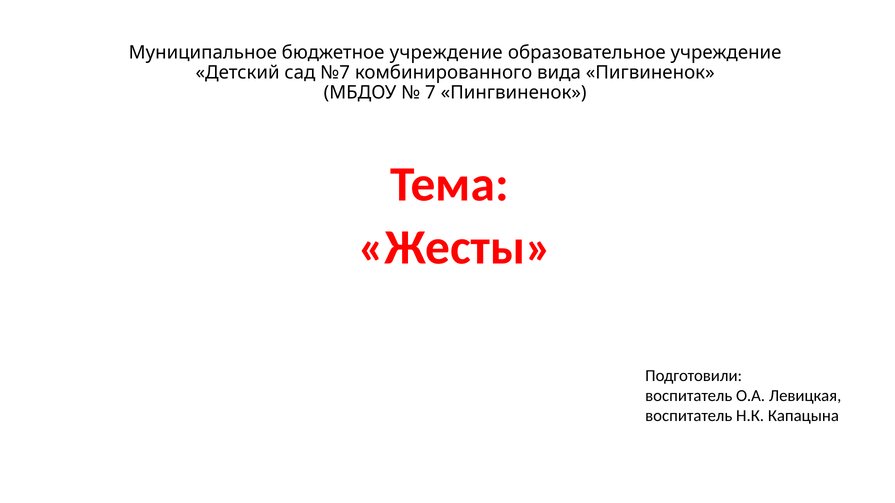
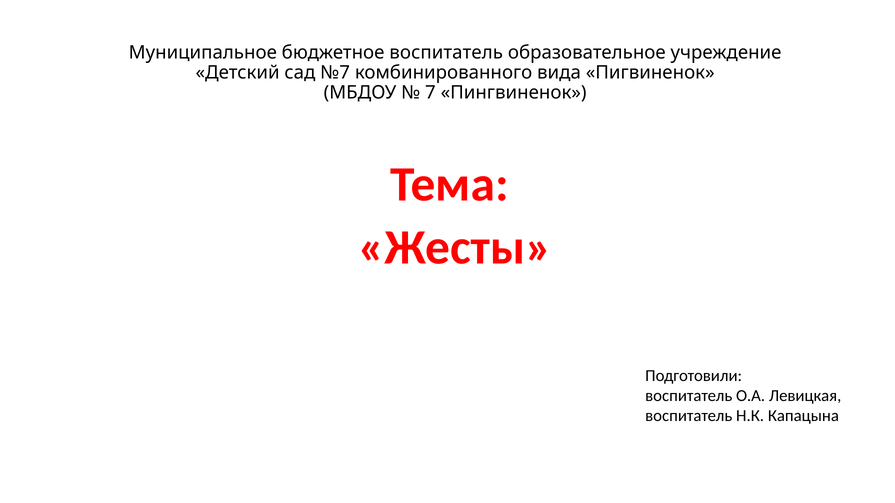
бюджетное учреждение: учреждение -> воспитатель
